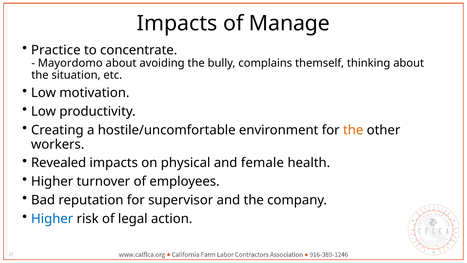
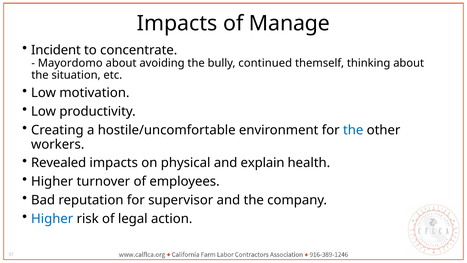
Practice: Practice -> Incident
complains: complains -> continued
the at (353, 130) colour: orange -> blue
female: female -> explain
